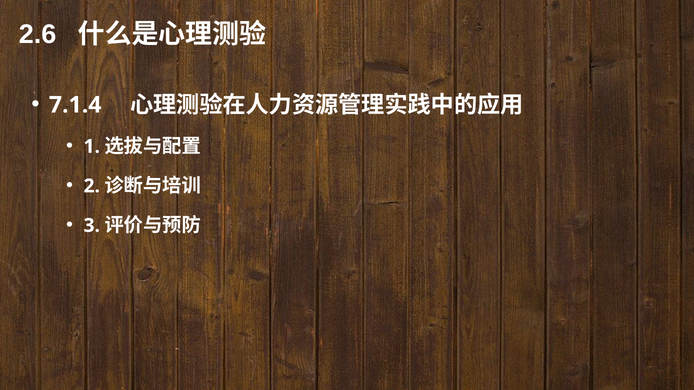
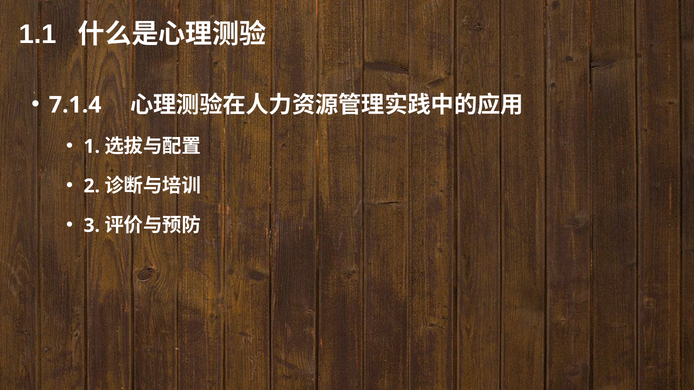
2.6: 2.6 -> 1.1
